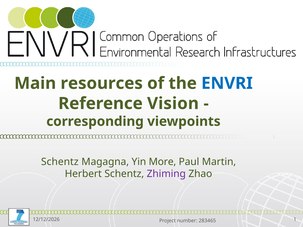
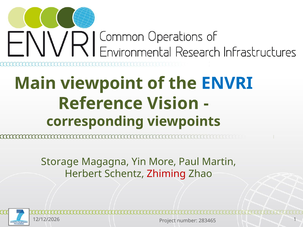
resources: resources -> viewpoint
Schentz at (60, 162): Schentz -> Storage
Zhiming colour: purple -> red
